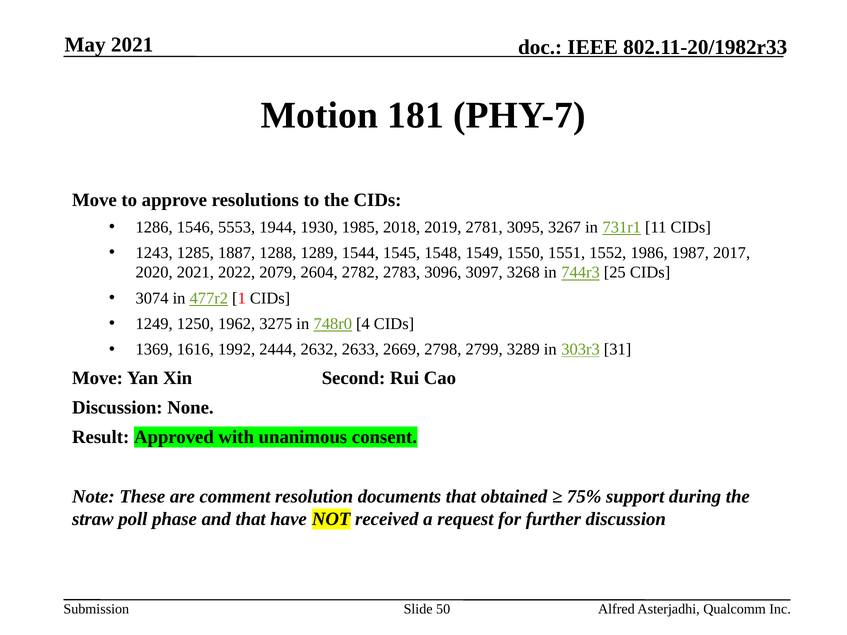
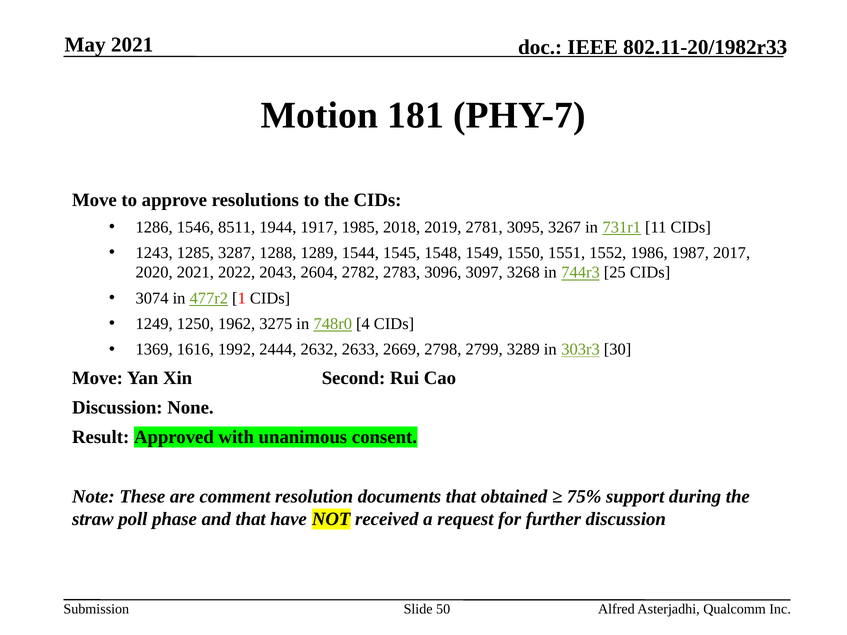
5553: 5553 -> 8511
1930: 1930 -> 1917
1887: 1887 -> 3287
2079: 2079 -> 2043
31: 31 -> 30
